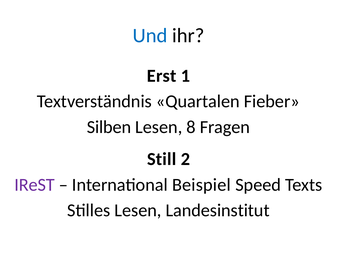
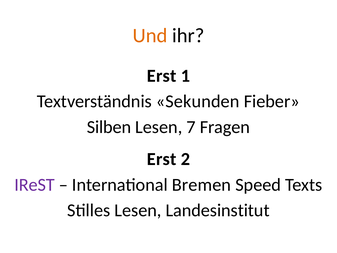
Und colour: blue -> orange
Quartalen: Quartalen -> Sekunden
8: 8 -> 7
Still at (162, 159): Still -> Erst
Beispiel: Beispiel -> Bremen
